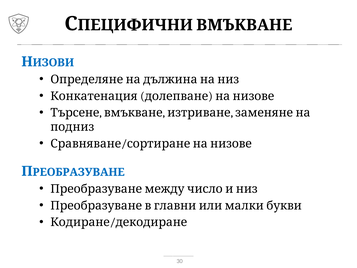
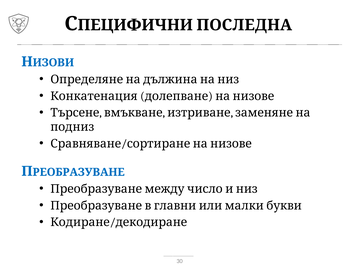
ВМЪКВАНЕ at (244, 25): ВМЪКВАНЕ -> ПОСЛЕДНА
